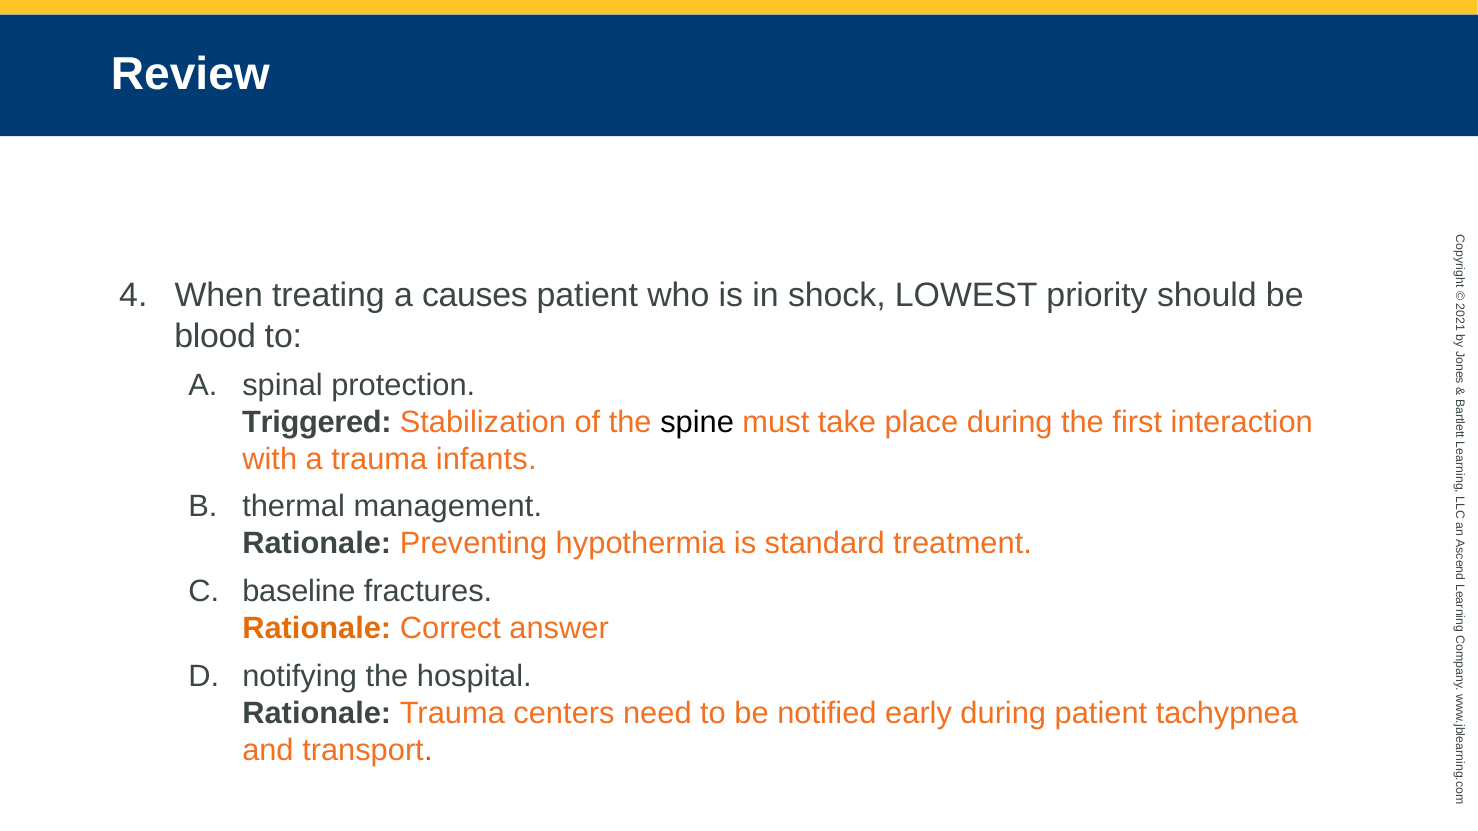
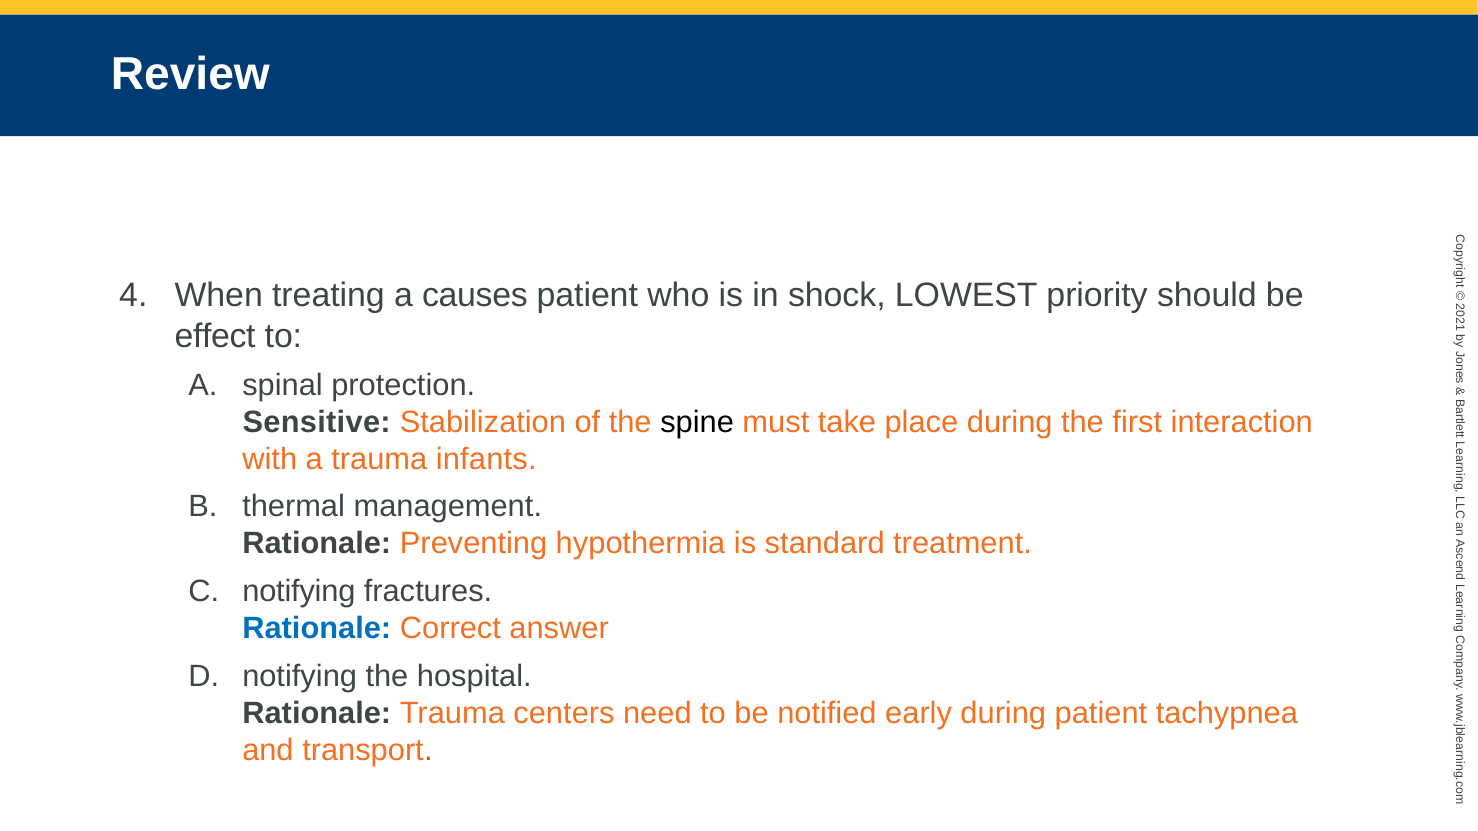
blood: blood -> effect
Triggered: Triggered -> Sensitive
baseline at (299, 592): baseline -> notifying
Rationale at (317, 629) colour: orange -> blue
